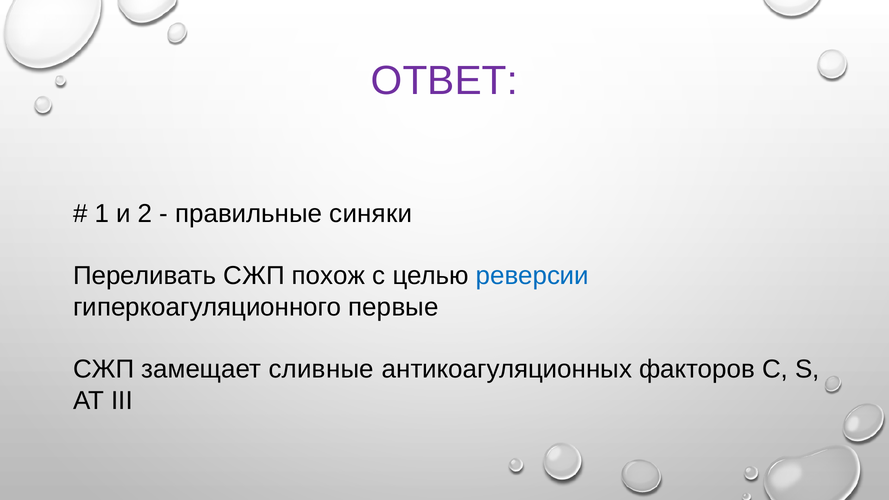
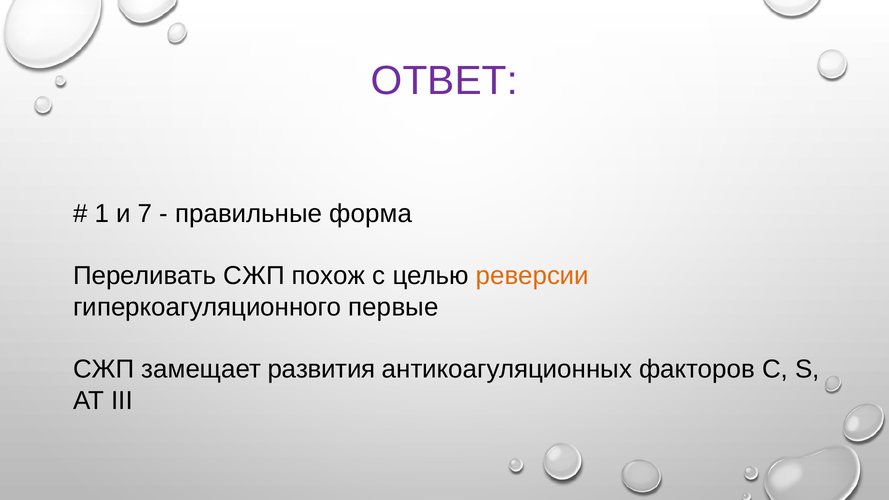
2: 2 -> 7
синяки: синяки -> форма
реверсии colour: blue -> orange
сливные: сливные -> развития
